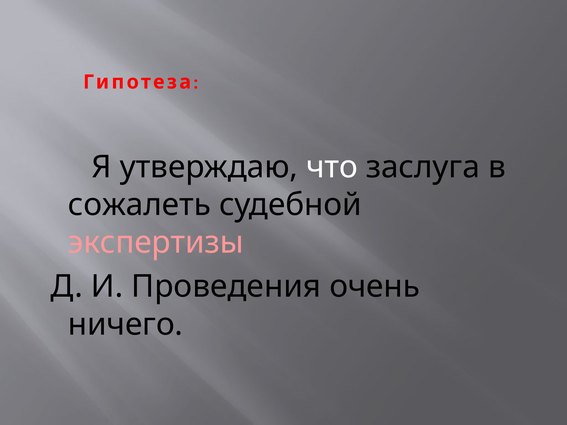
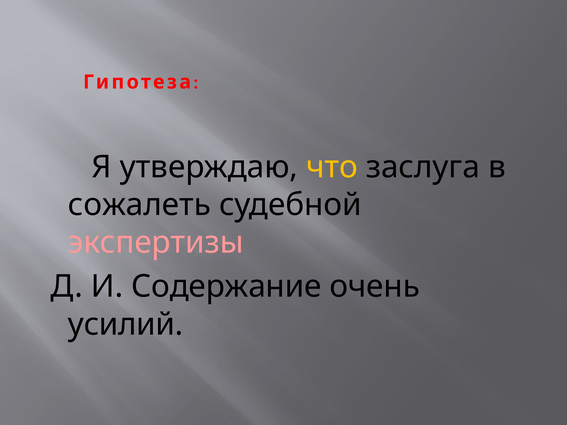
что colour: white -> yellow
Проведения: Проведения -> Содержание
ничего: ничего -> усилий
